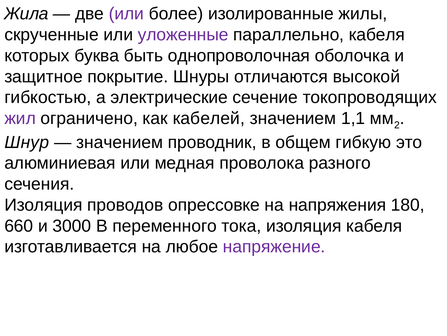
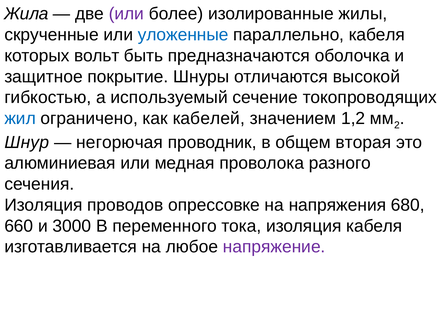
уложенные colour: purple -> blue
буква: буква -> вольт
однопроволочная: однопроволочная -> предназначаются
электрические: электрические -> используемый
жил colour: purple -> blue
1,1: 1,1 -> 1,2
значением at (120, 142): значением -> негорючая
гибкую: гибкую -> вторая
180: 180 -> 680
